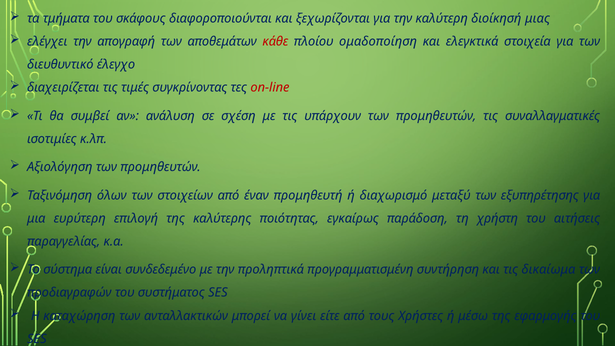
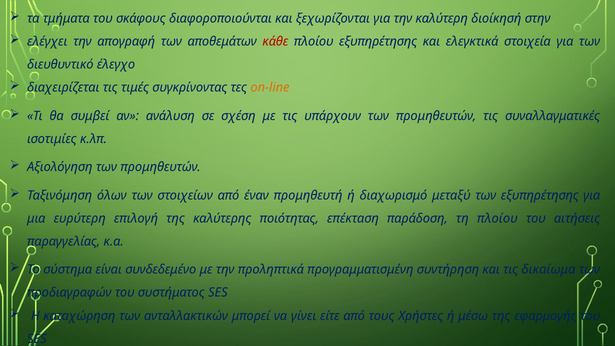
μιας: μιας -> στην
πλοίου ομαδοποίηση: ομαδοποίηση -> εξυπηρέτησης
on-line colour: red -> orange
εγκαίρως: εγκαίρως -> επέκταση
τη χρήστη: χρήστη -> πλοίου
